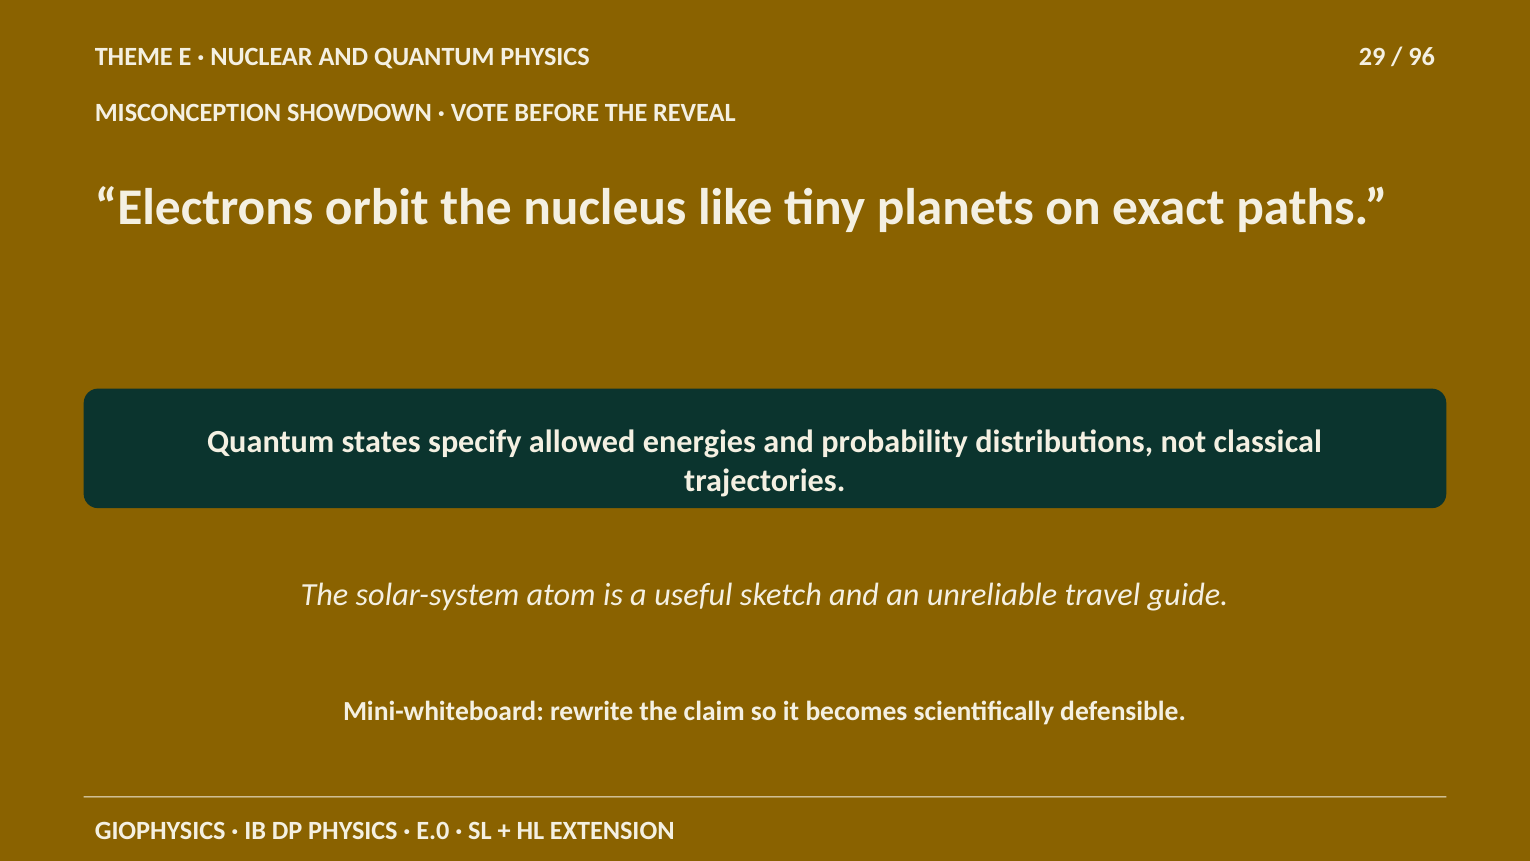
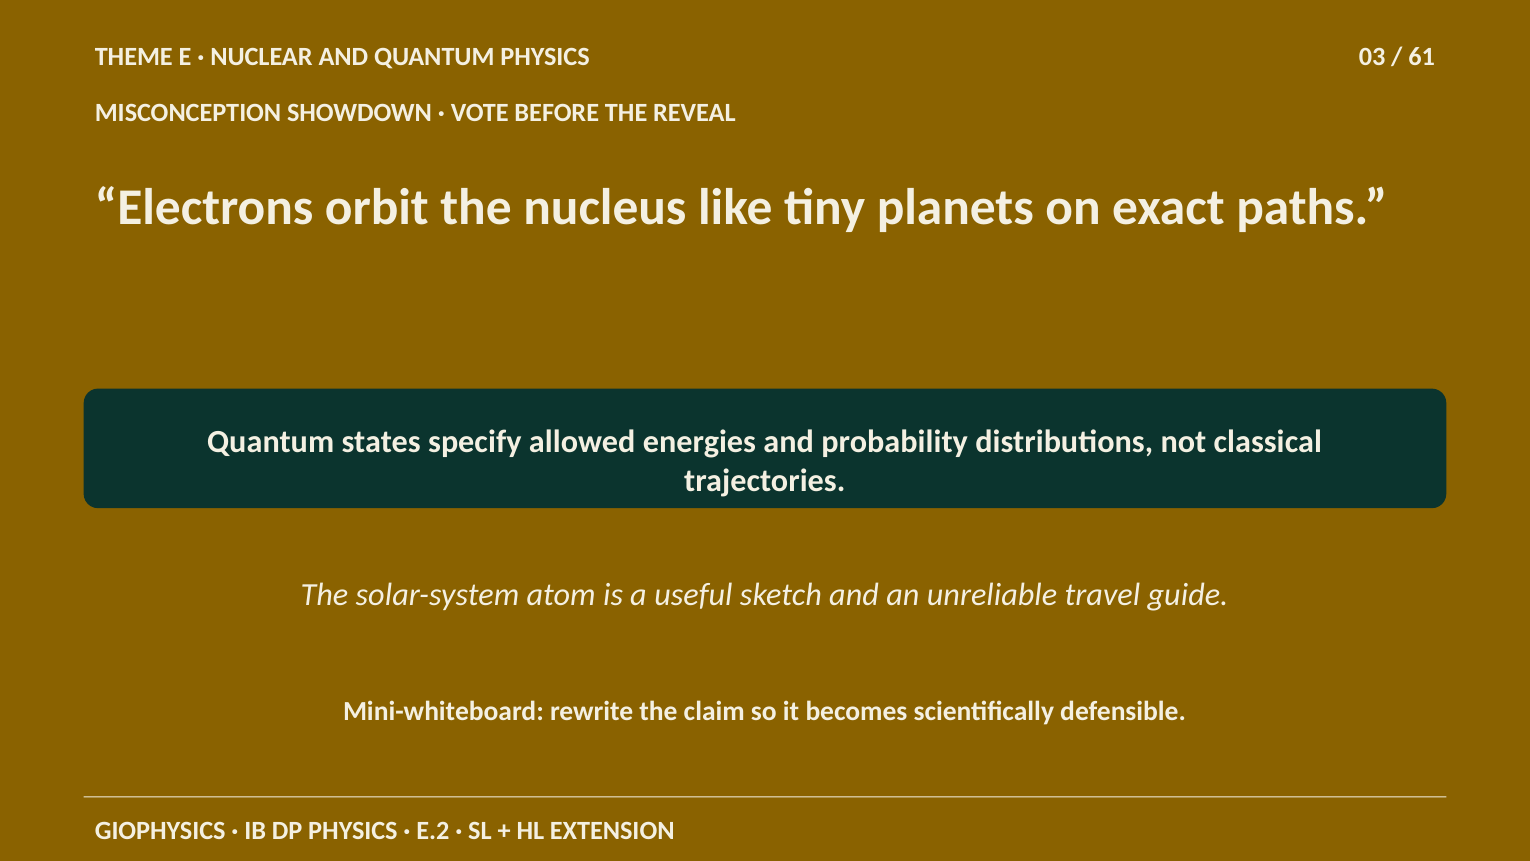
29: 29 -> 03
96: 96 -> 61
E.0: E.0 -> E.2
